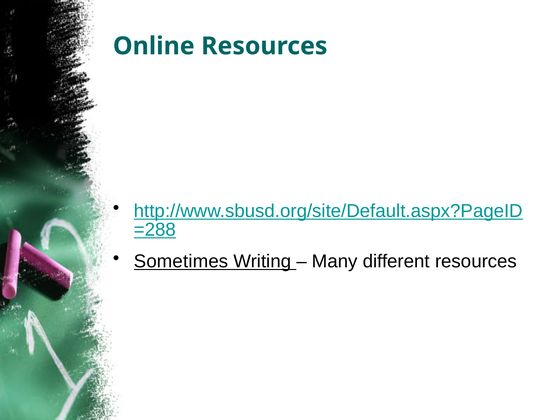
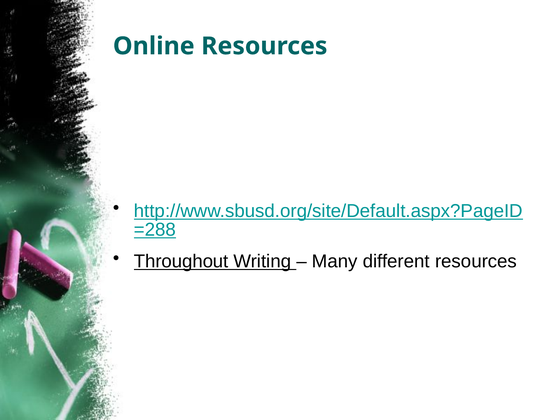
Sometimes: Sometimes -> Throughout
